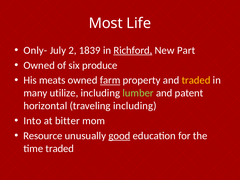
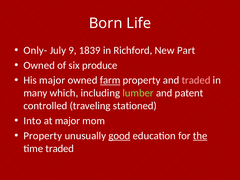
Most: Most -> Born
2: 2 -> 9
Richford underline: present -> none
His meats: meats -> major
traded at (196, 80) colour: yellow -> pink
utilize: utilize -> which
horizontal: horizontal -> controlled
traveling including: including -> stationed
at bitter: bitter -> major
Resource at (43, 136): Resource -> Property
the underline: none -> present
